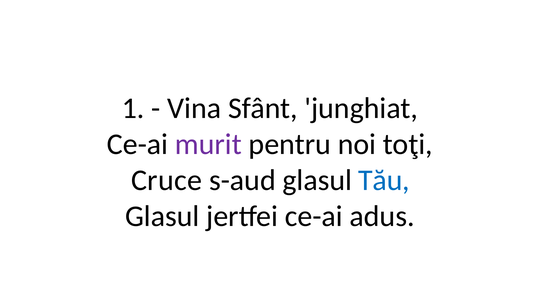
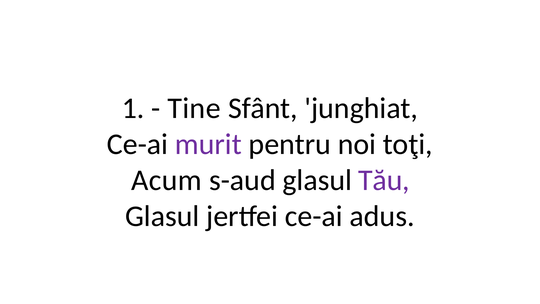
Vina: Vina -> Tine
Cruce: Cruce -> Acum
Tău colour: blue -> purple
